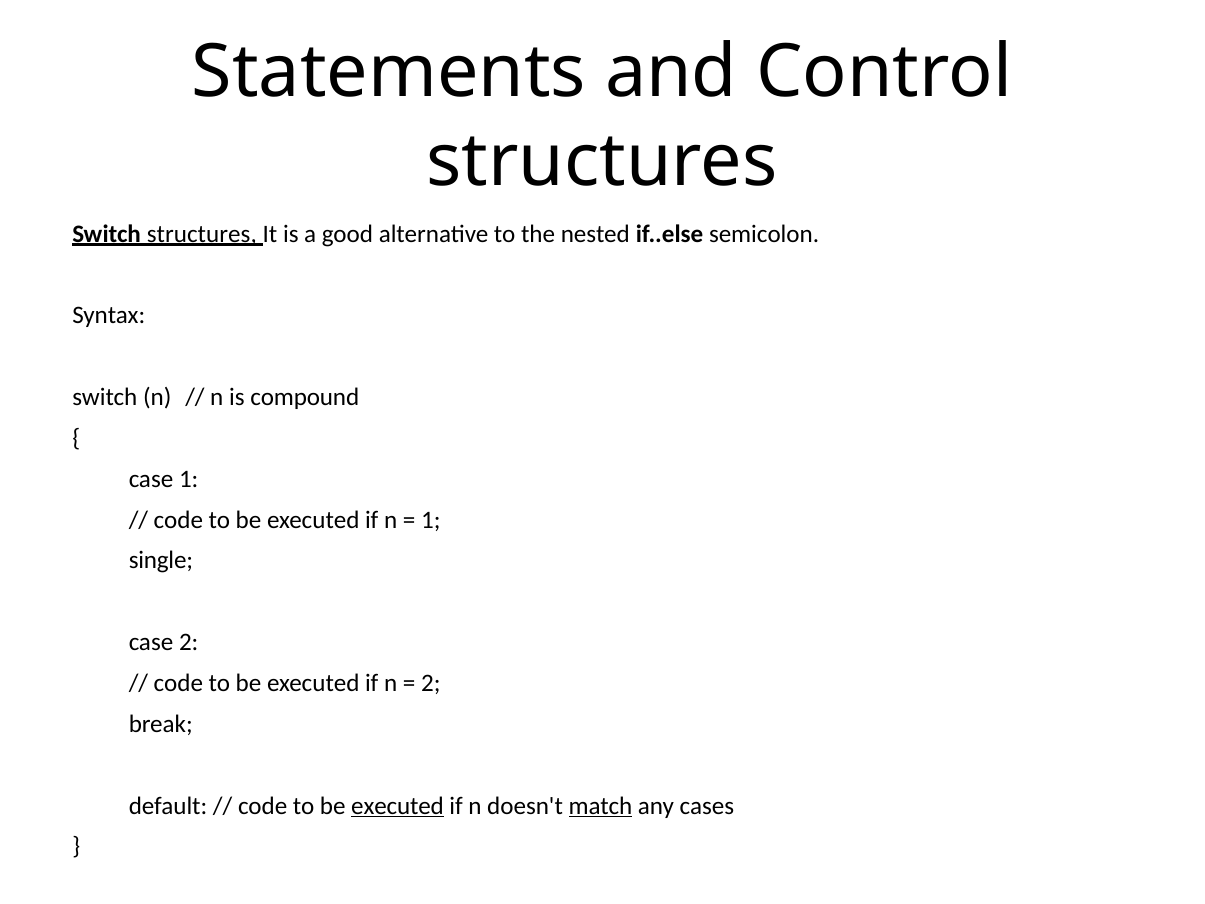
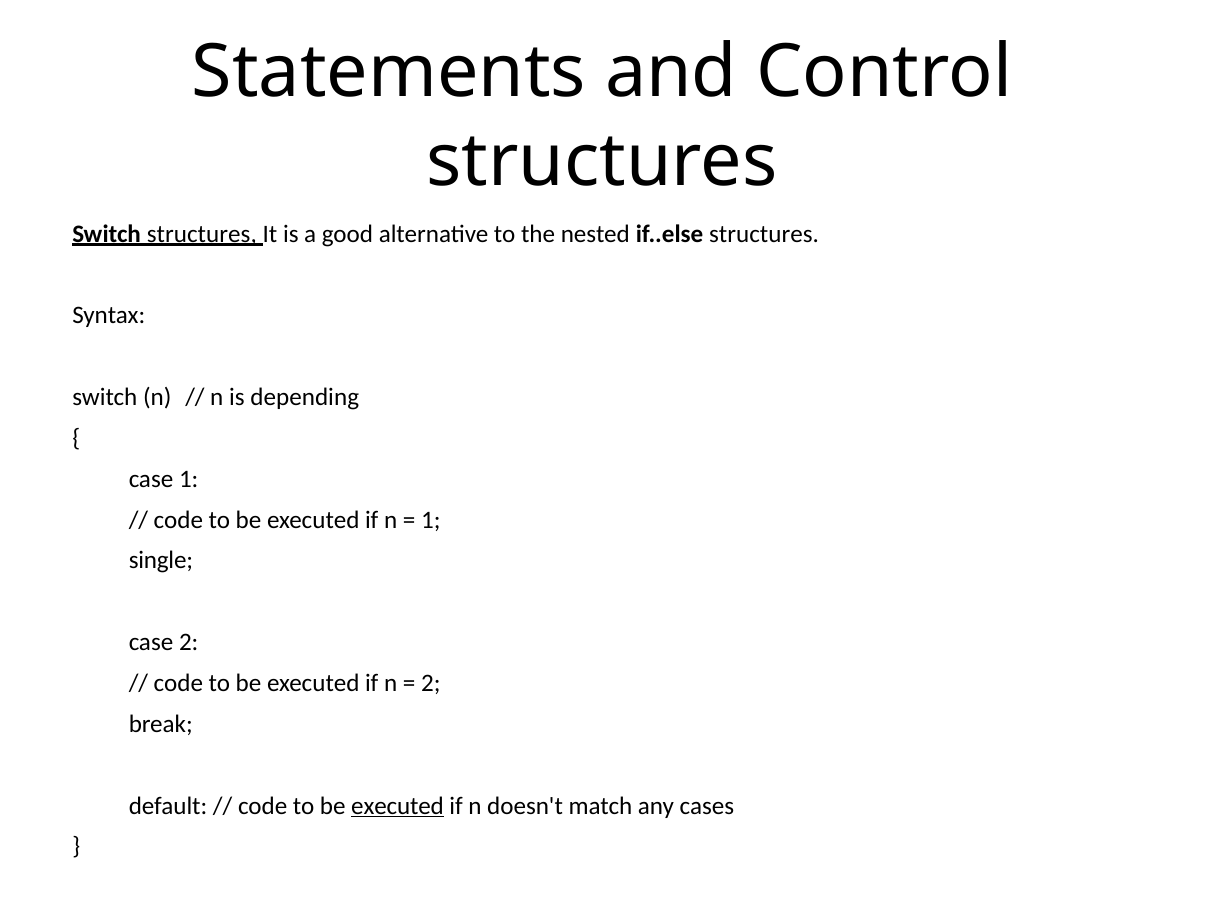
if..else semicolon: semicolon -> structures
compound: compound -> depending
match underline: present -> none
